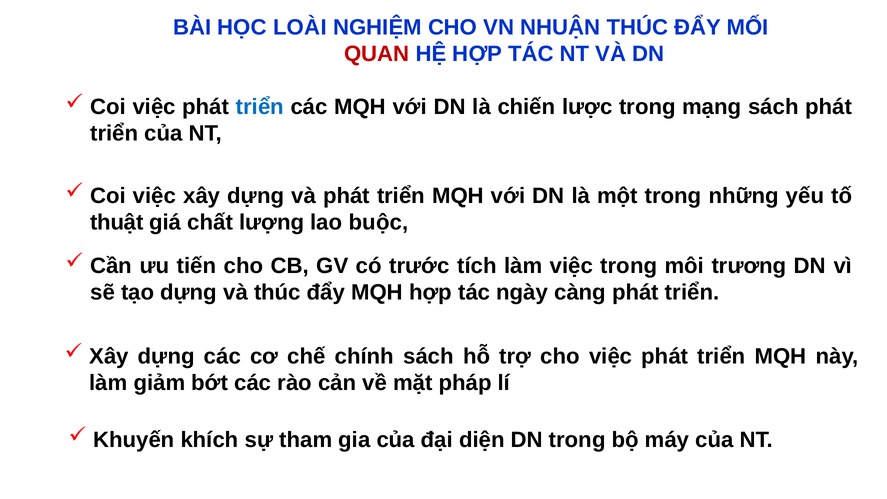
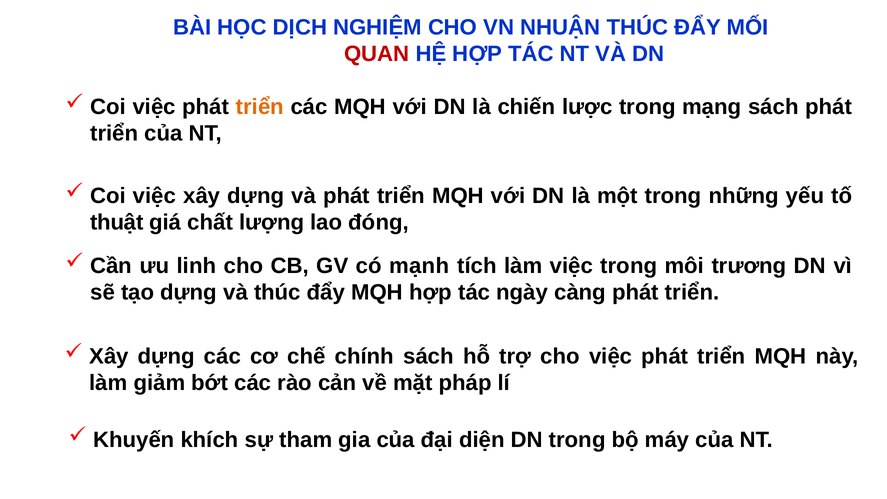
LOÀI: LOÀI -> DỊCH
triển at (260, 107) colour: blue -> orange
buộc: buộc -> đóng
tiến: tiến -> linh
trước: trước -> mạnh
